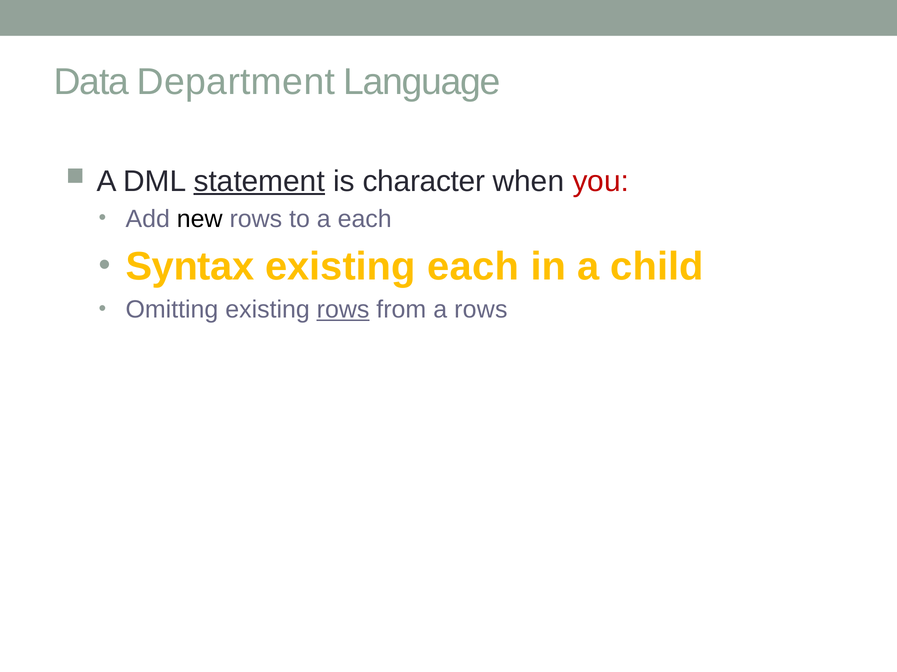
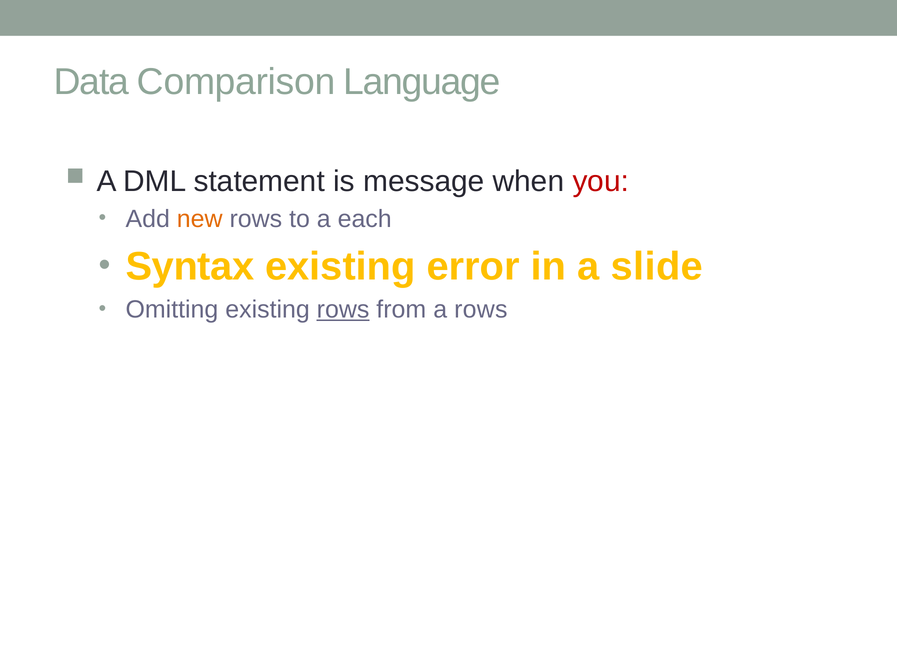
Department: Department -> Comparison
statement underline: present -> none
character: character -> message
new colour: black -> orange
existing each: each -> error
child: child -> slide
